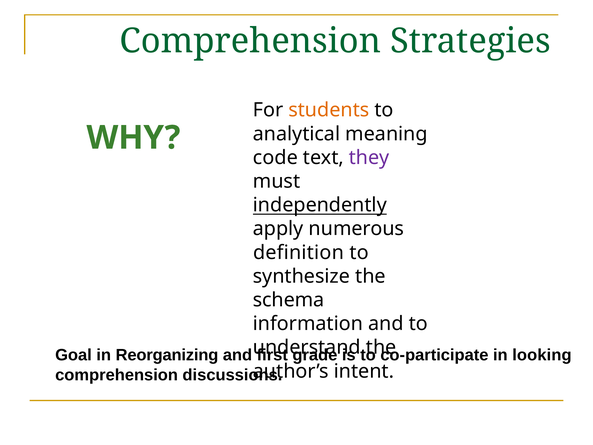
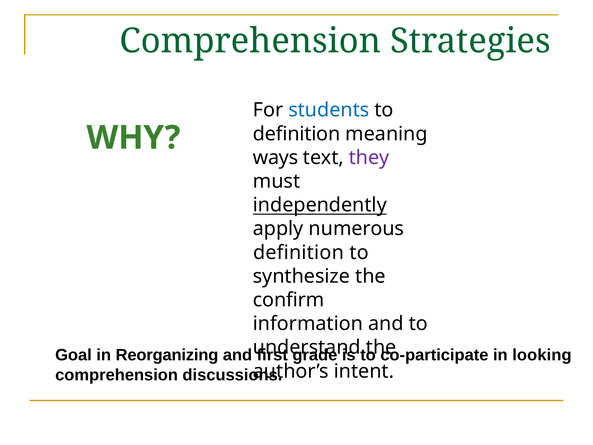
students colour: orange -> blue
analytical at (297, 134): analytical -> definition
code: code -> ways
schema: schema -> confirm
